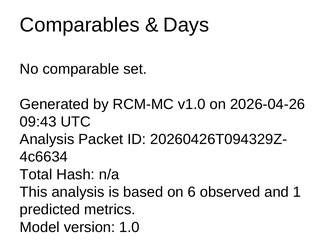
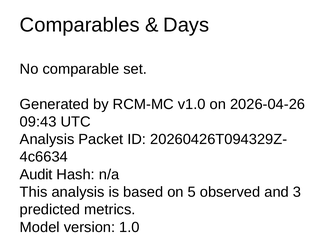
Total: Total -> Audit
6: 6 -> 5
1: 1 -> 3
